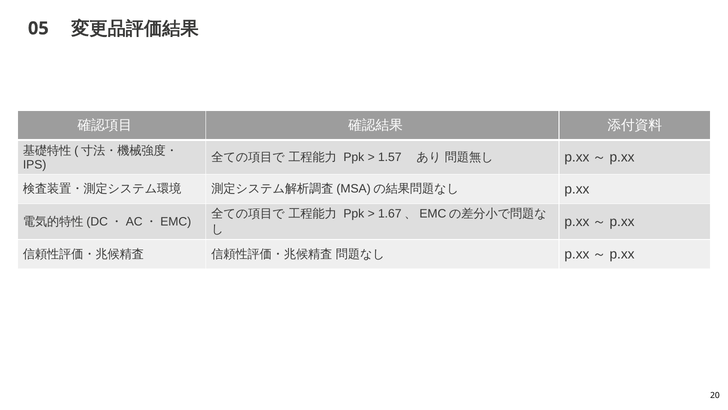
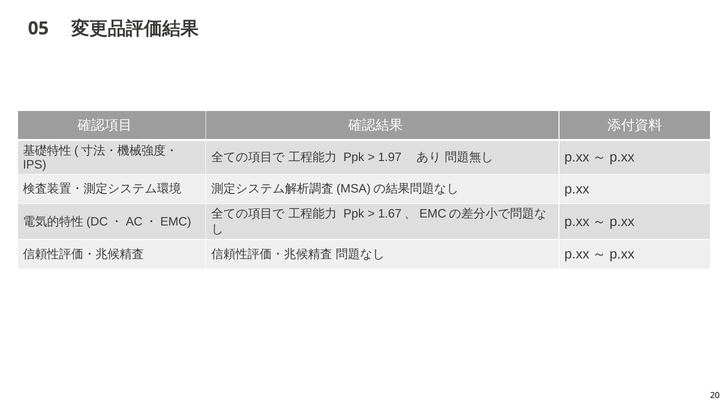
1.57: 1.57 -> 1.97
